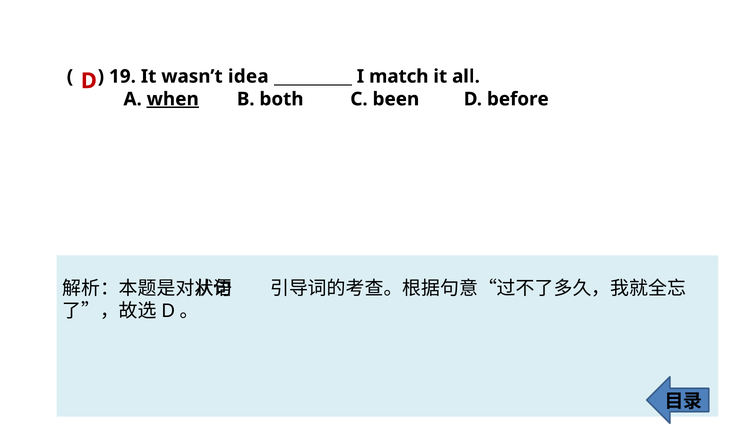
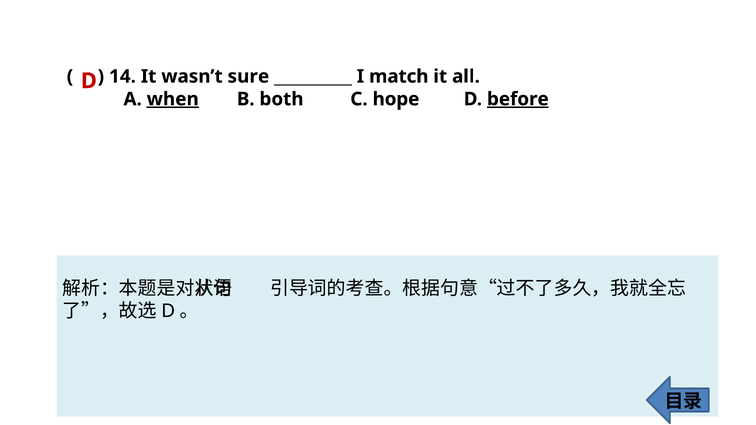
19: 19 -> 14
idea: idea -> sure
been: been -> hope
before underline: none -> present
